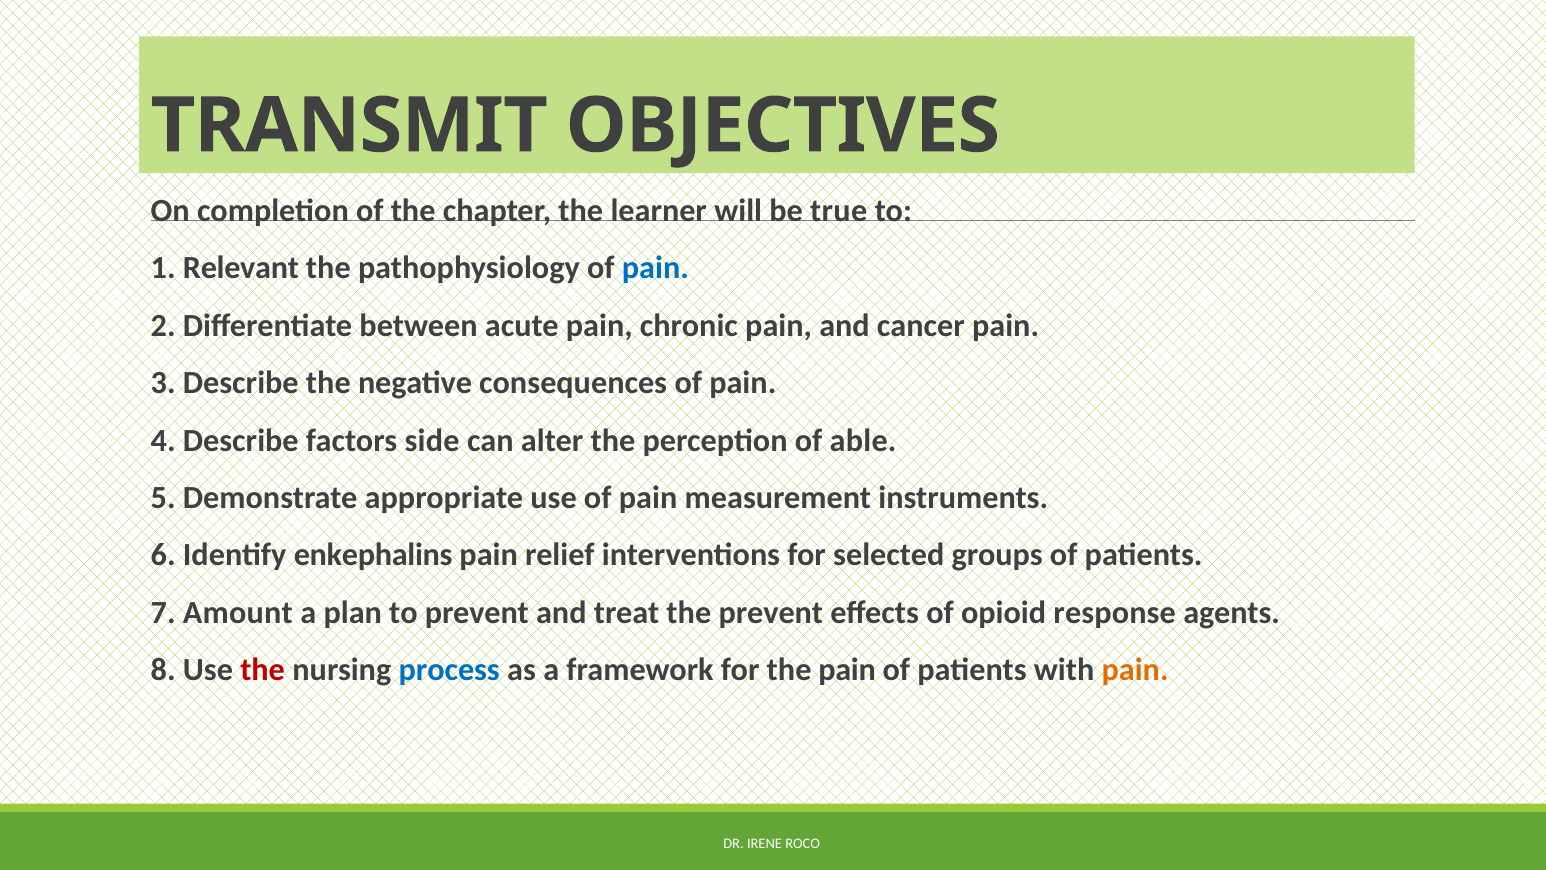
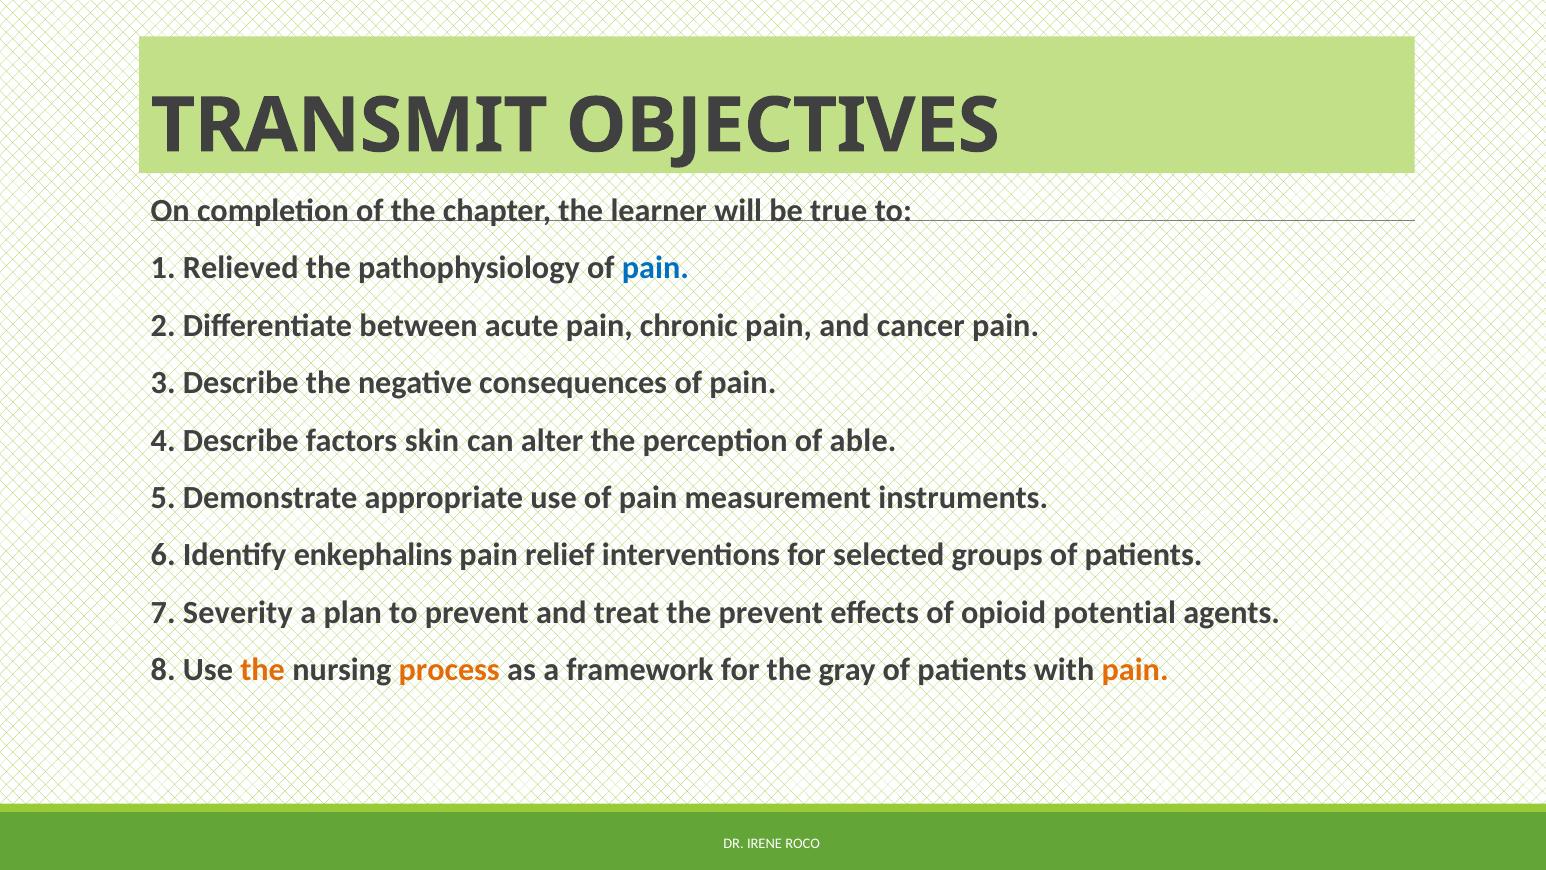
Relevant: Relevant -> Relieved
side: side -> skin
Amount: Amount -> Severity
response: response -> potential
the at (263, 670) colour: red -> orange
process colour: blue -> orange
the pain: pain -> gray
